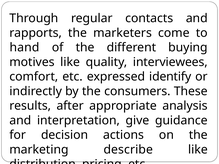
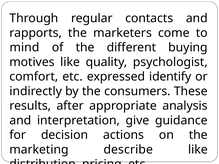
hand: hand -> mind
interviewees: interviewees -> psychologist
